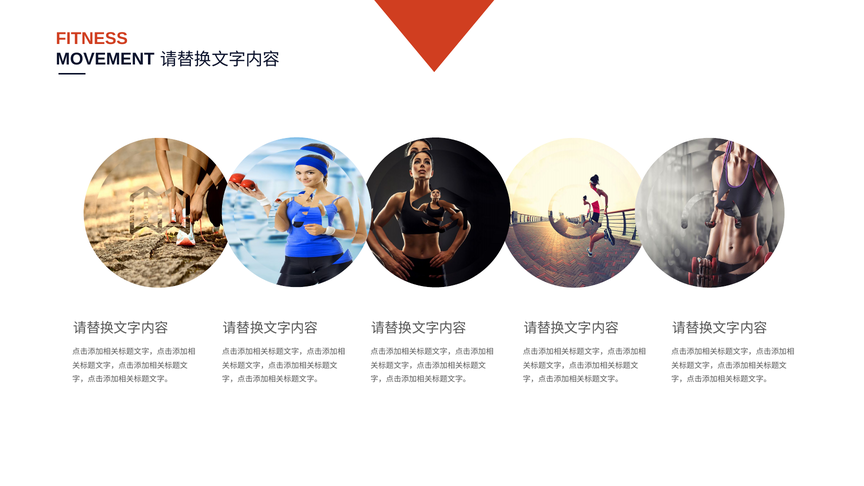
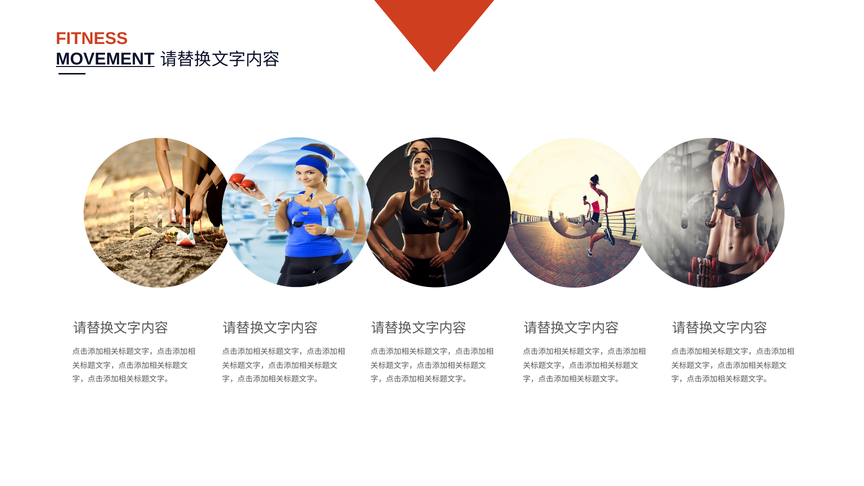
MOVEMENT underline: none -> present
